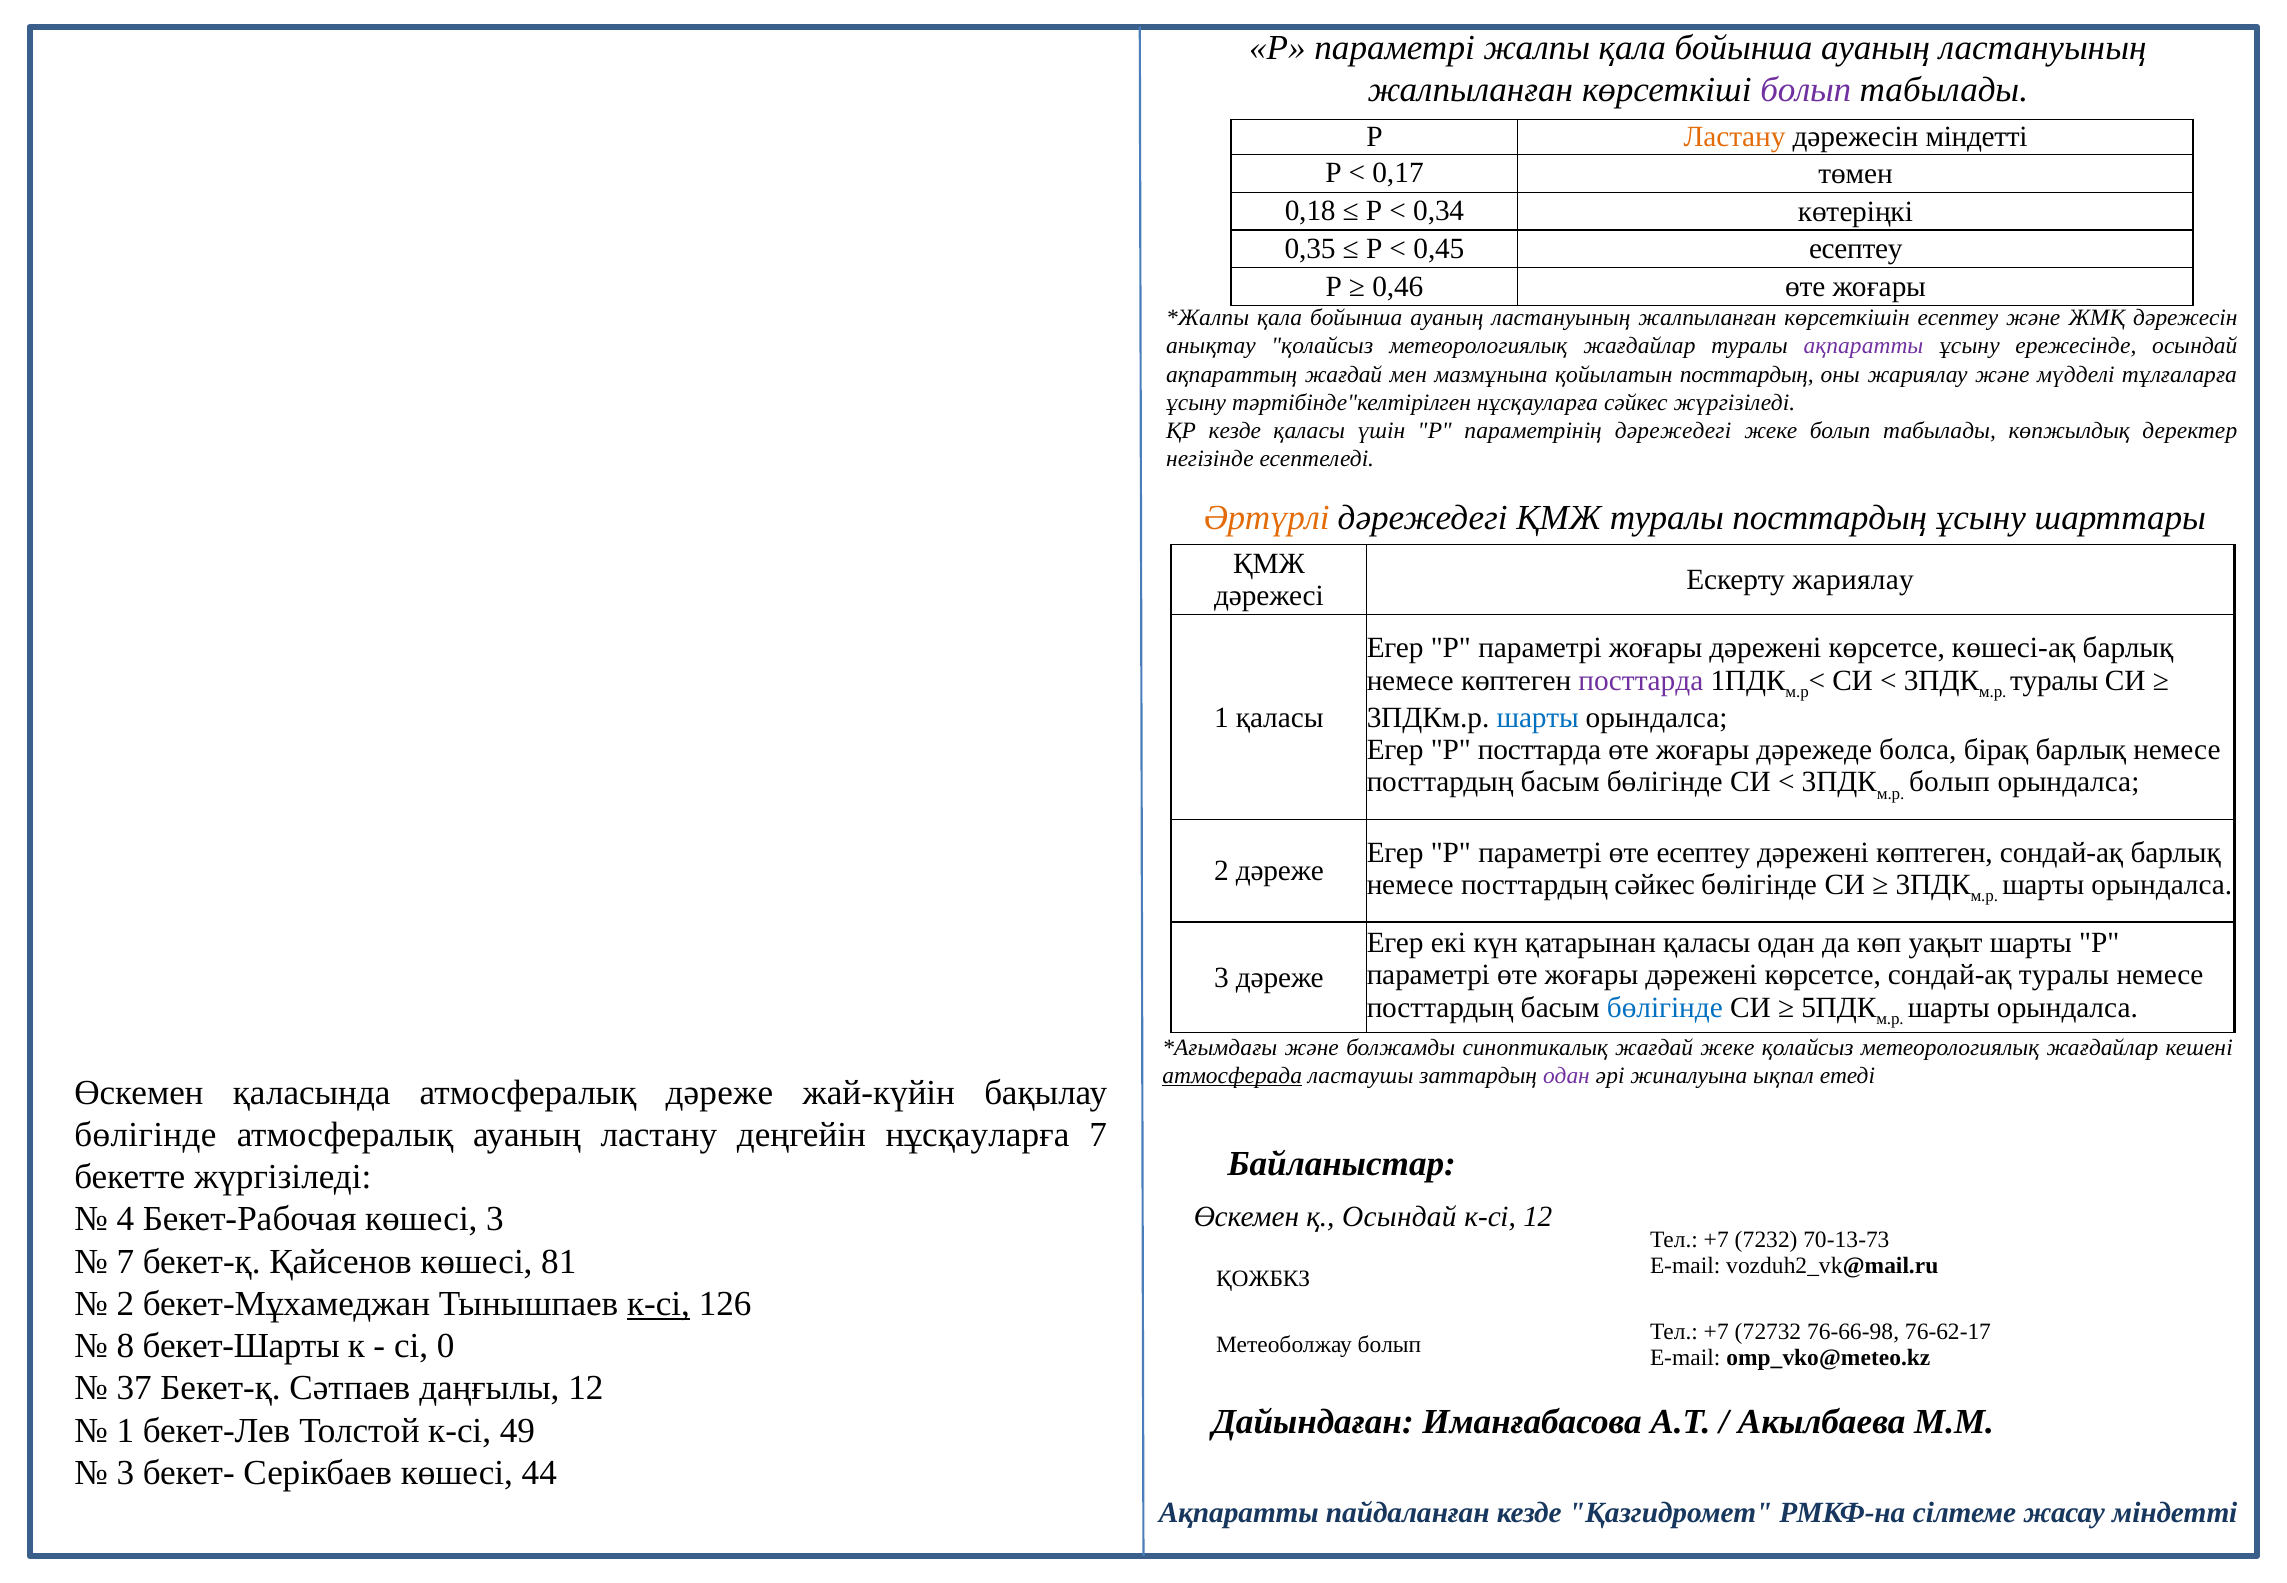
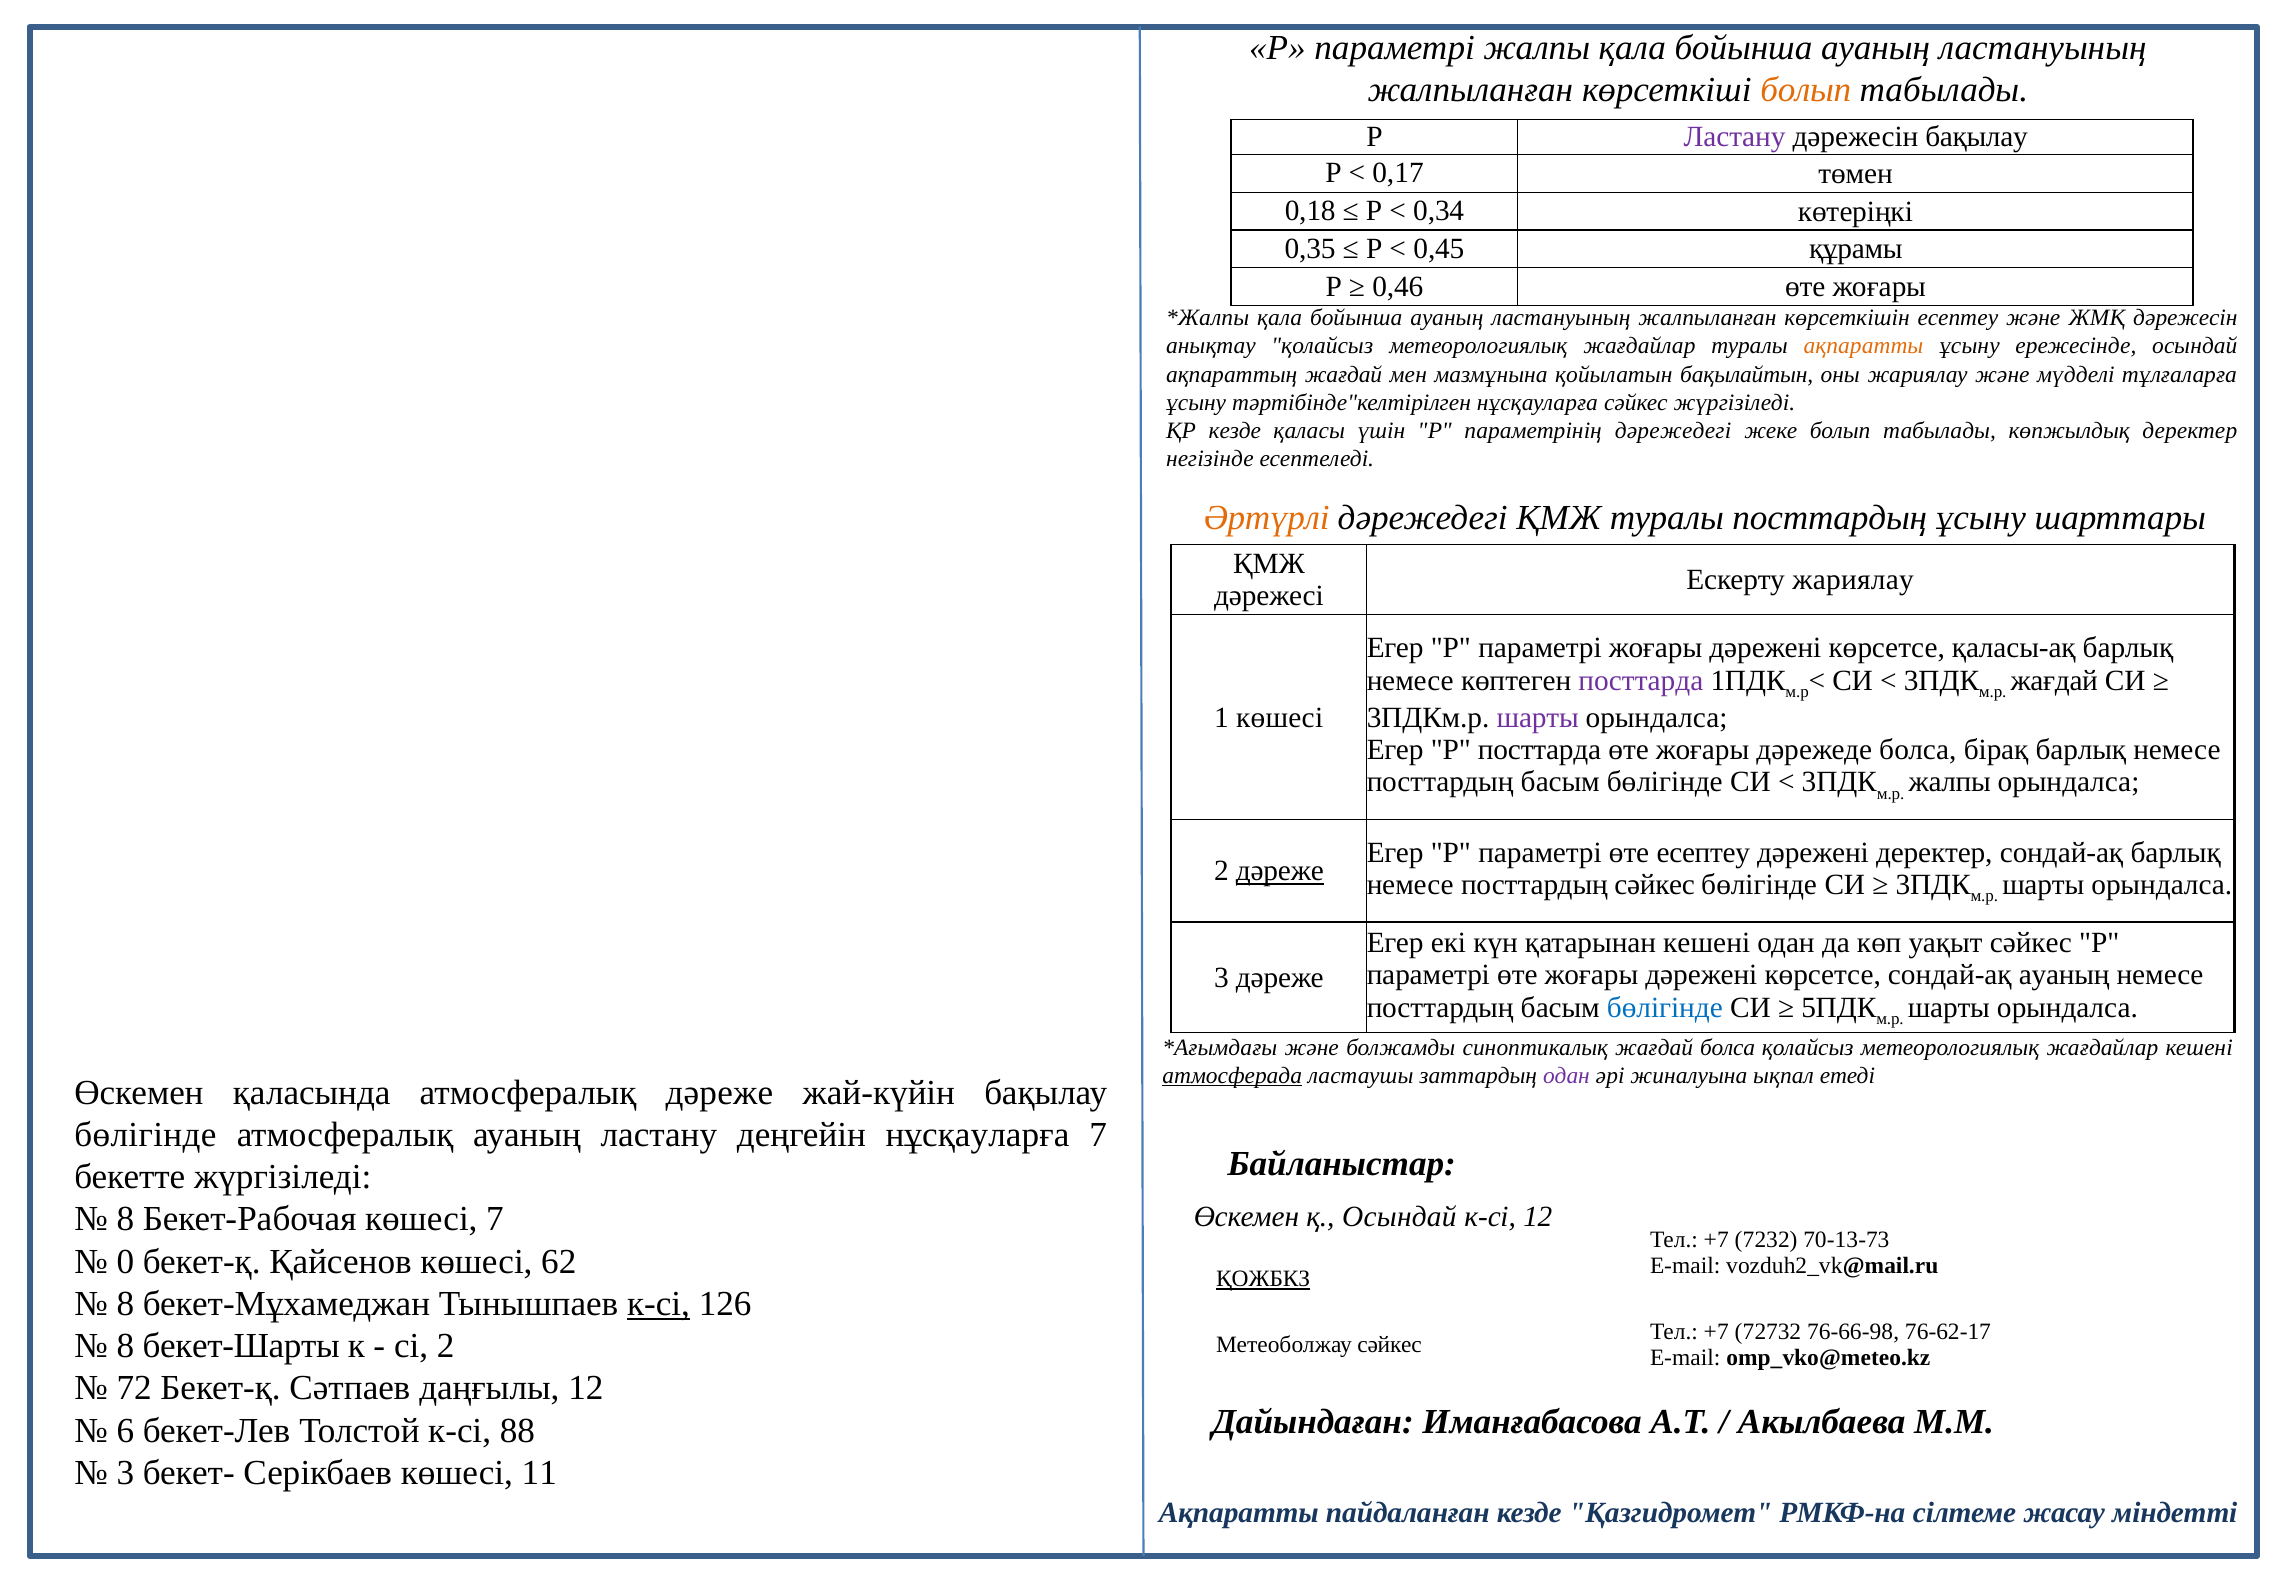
болып at (1806, 90) colour: purple -> orange
Ластану at (1735, 137) colour: orange -> purple
дәрежесін міндетті: міндетті -> бақылау
0,45 есептеу: есептеу -> құрамы
ақпаратты at (1863, 346) colour: purple -> orange
қойылатын посттардың: посттардың -> бақылайтын
көшесі-ақ: көшесі-ақ -> қаласы-ақ
туралы at (2054, 680): туралы -> жағдай
1 қаласы: қаласы -> көшесі
шарты at (1538, 717) colour: blue -> purple
болып at (1949, 782): болып -> жалпы
дәрежені көптеген: көптеген -> деректер
дәреже at (1280, 871) underline: none -> present
қатарынан қаласы: қаласы -> кешені
уақыт шарты: шарты -> сәйкес
сондай-ақ туралы: туралы -> ауаның
жағдай жеке: жеке -> болса
4 at (125, 1220): 4 -> 8
көшесі 3: 3 -> 7
7 at (125, 1262): 7 -> 0
81: 81 -> 62
ҚОЖБКЗ underline: none -> present
2 at (125, 1304): 2 -> 8
сі 0: 0 -> 2
Метеоболжау болып: болып -> сәйкес
37: 37 -> 72
1 at (125, 1431): 1 -> 6
49: 49 -> 88
44: 44 -> 11
